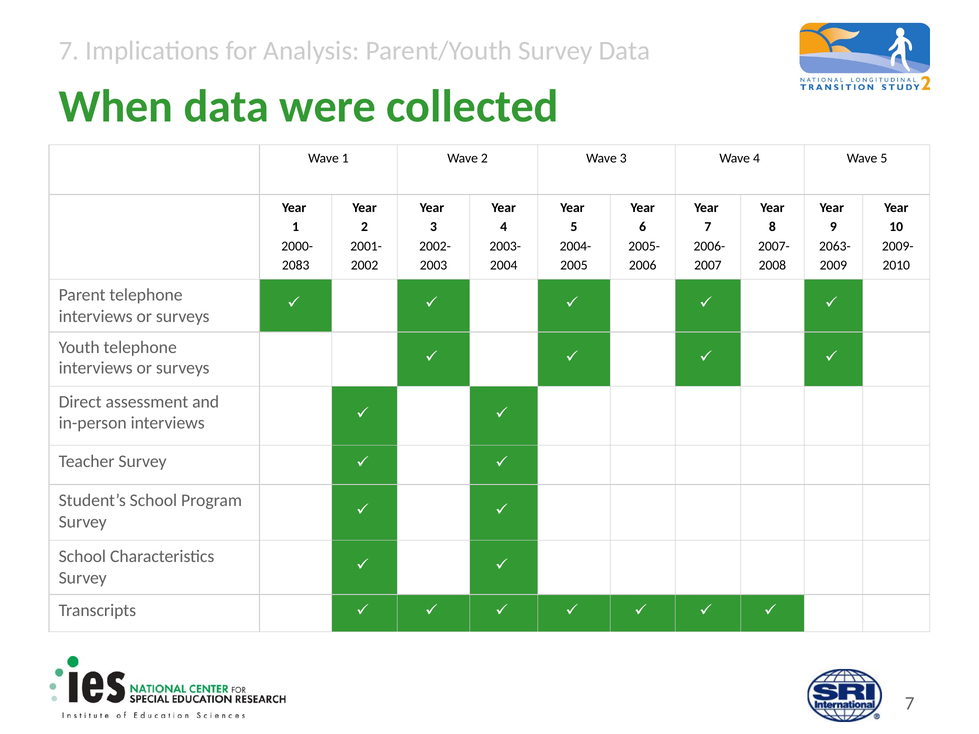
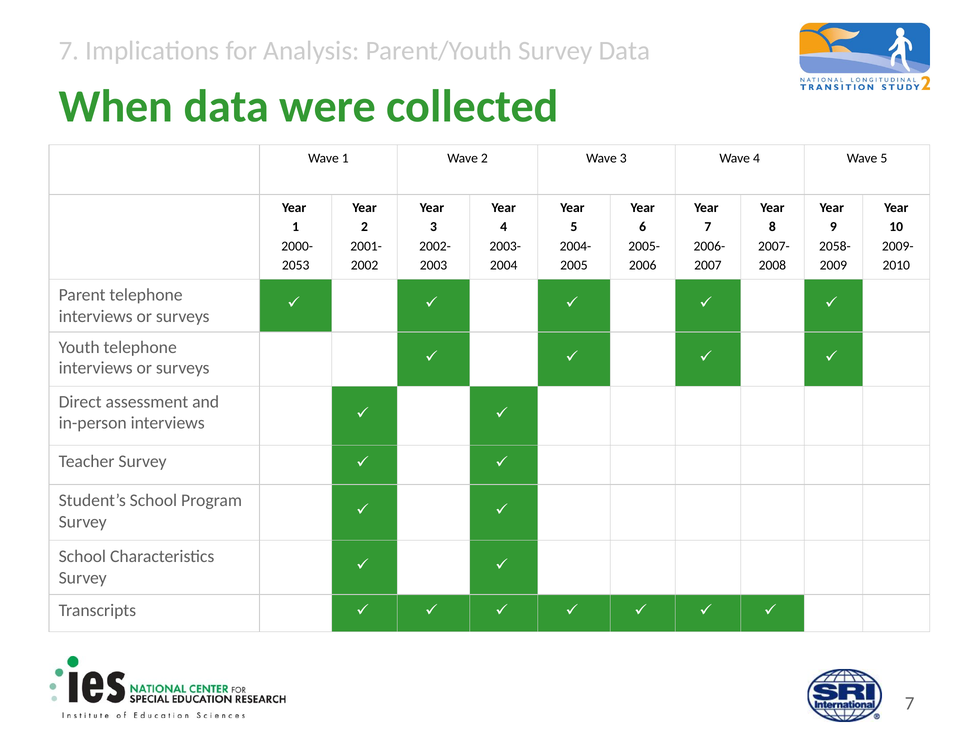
2063-: 2063- -> 2058-
2083: 2083 -> 2053
